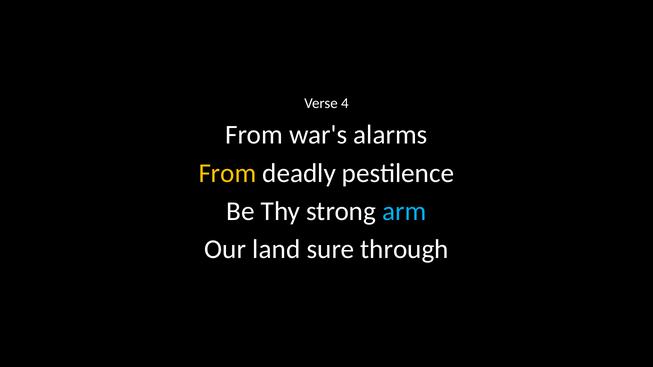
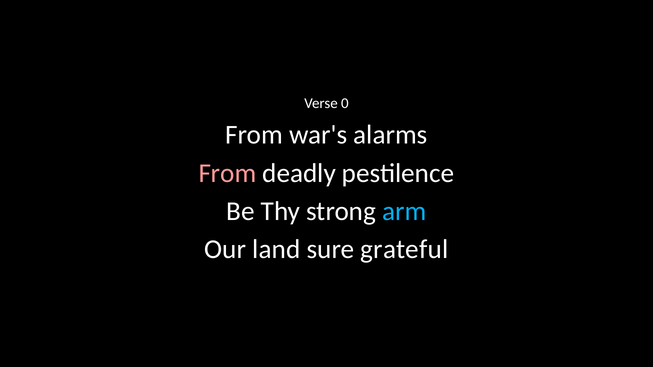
4: 4 -> 0
From at (227, 173) colour: yellow -> pink
through: through -> grateful
